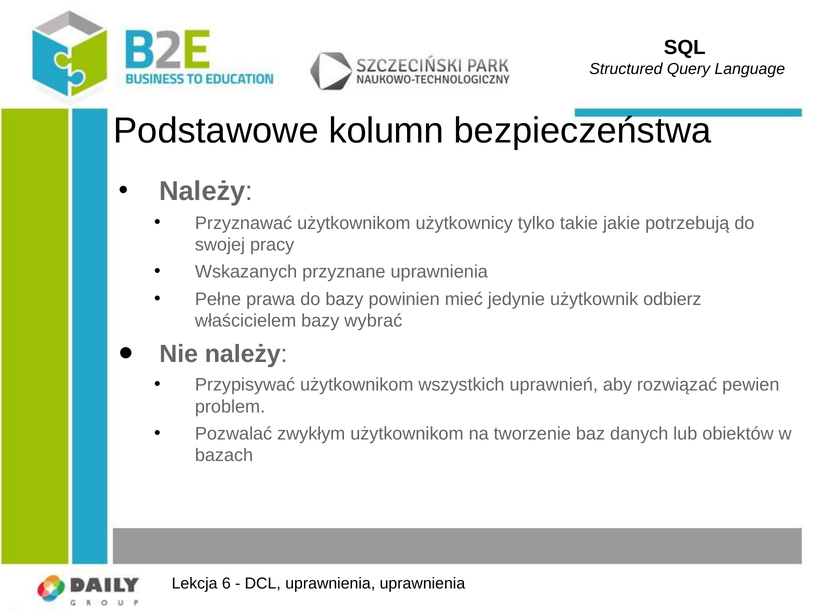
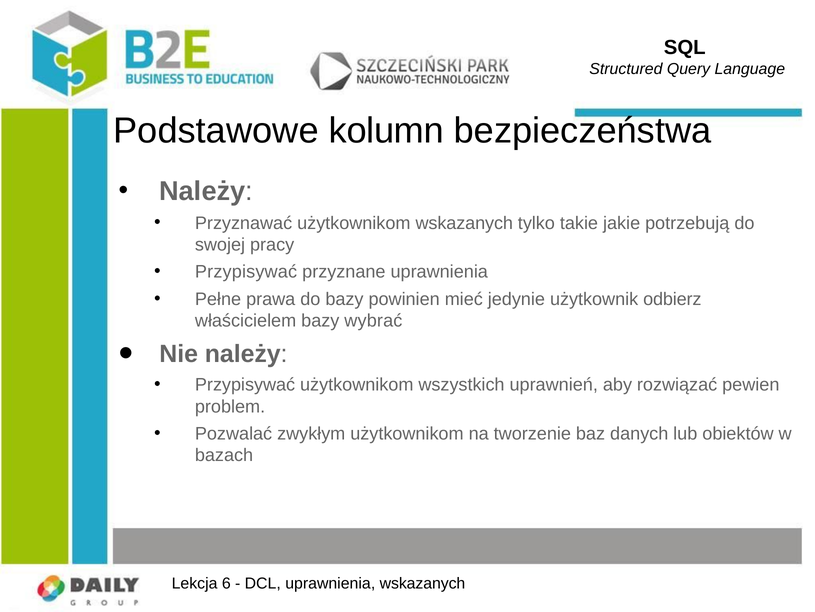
użytkownikom użytkownicy: użytkownicy -> wskazanych
Wskazanych at (246, 272): Wskazanych -> Przypisywać
uprawnienia uprawnienia: uprawnienia -> wskazanych
